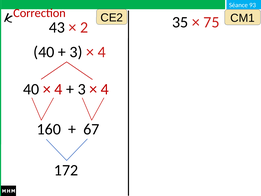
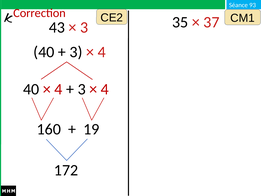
75: 75 -> 37
2 at (84, 27): 2 -> 3
67: 67 -> 19
